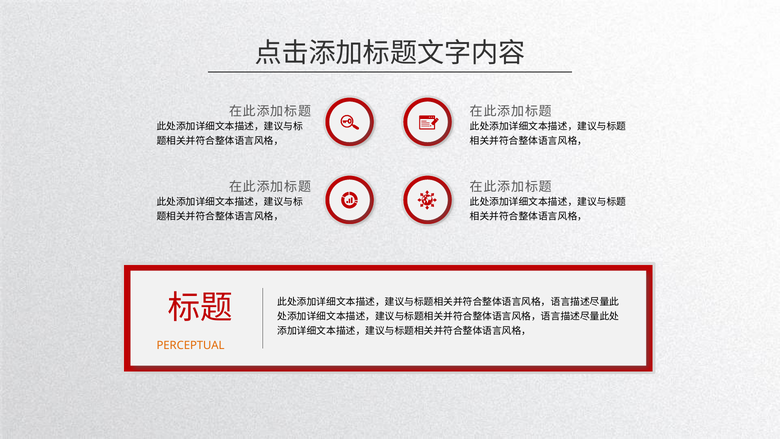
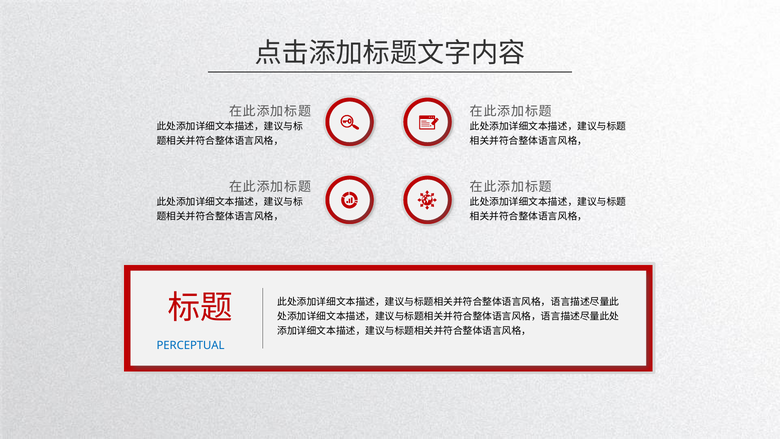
PERCEPTUAL colour: orange -> blue
